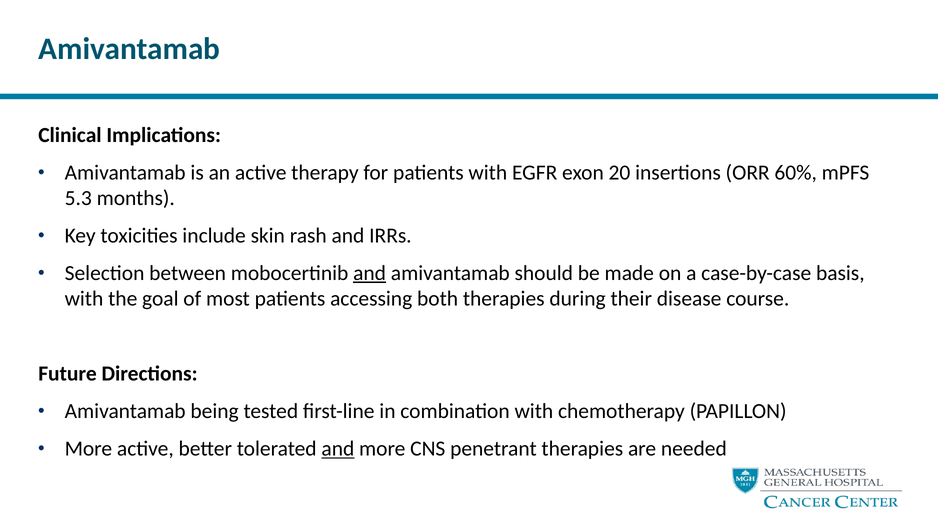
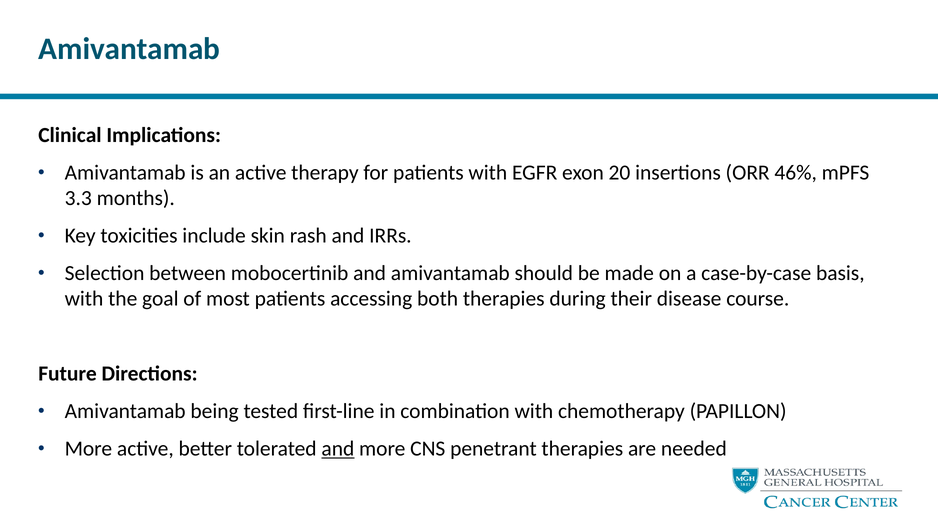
60%: 60% -> 46%
5.3: 5.3 -> 3.3
and at (370, 273) underline: present -> none
